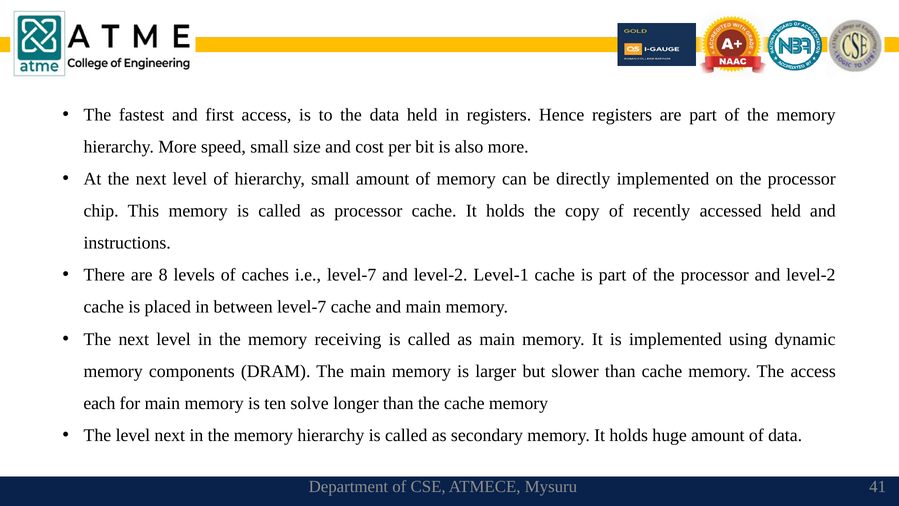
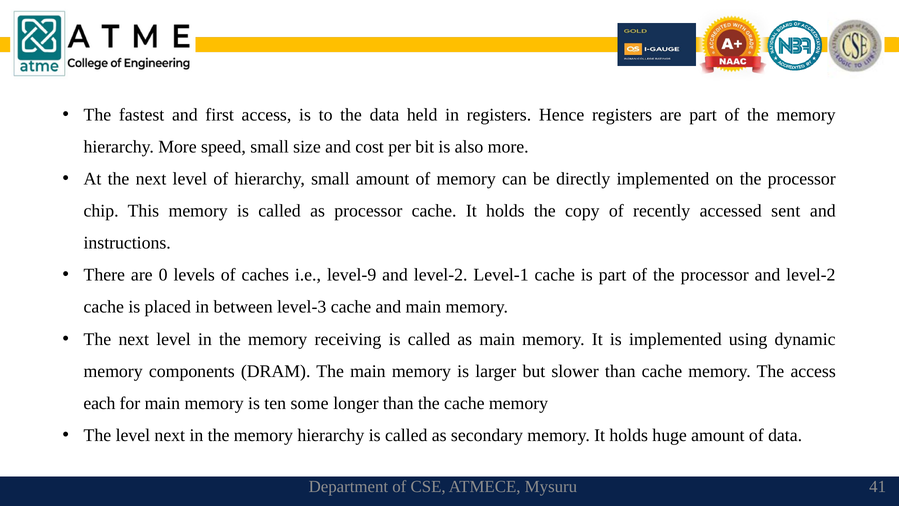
accessed held: held -> sent
8: 8 -> 0
i.e level-7: level-7 -> level-9
between level-7: level-7 -> level-3
solve: solve -> some
